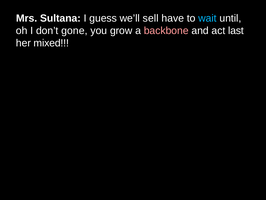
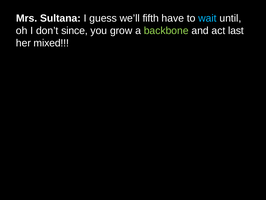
sell: sell -> fifth
gone: gone -> since
backbone colour: pink -> light green
